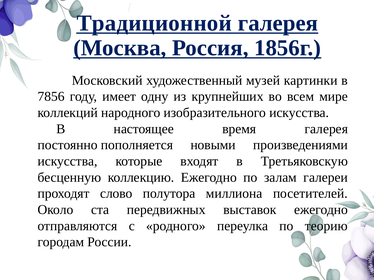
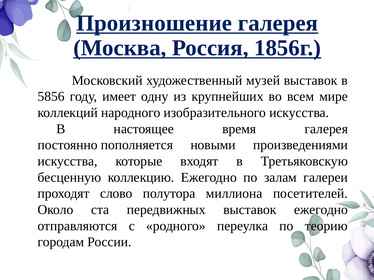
Традиционной: Традиционной -> Произношение
музей картинки: картинки -> выставок
7856: 7856 -> 5856
